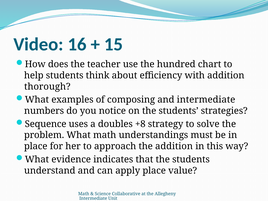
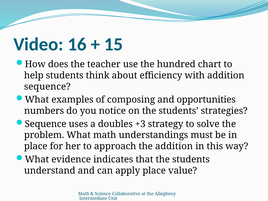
thorough at (47, 87): thorough -> sequence
and intermediate: intermediate -> opportunities
+8: +8 -> +3
